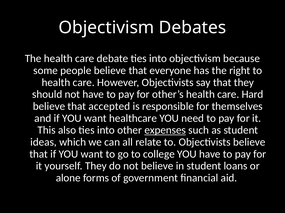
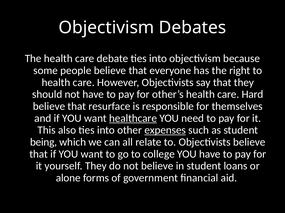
accepted: accepted -> resurface
healthcare underline: none -> present
ideas: ideas -> being
